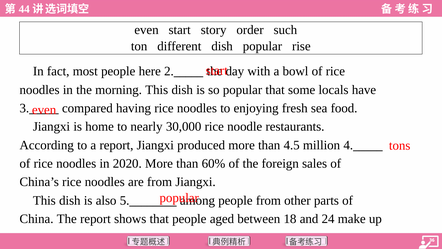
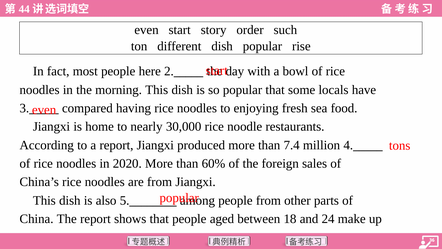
4.5: 4.5 -> 7.4
